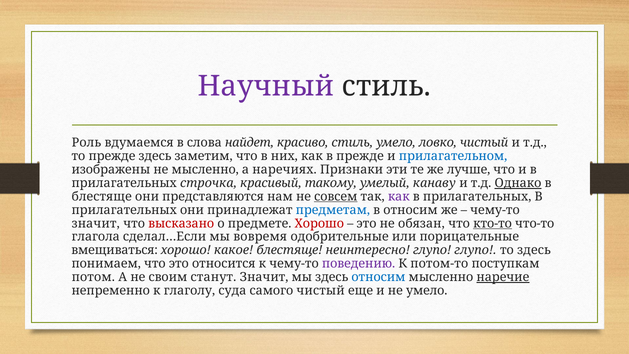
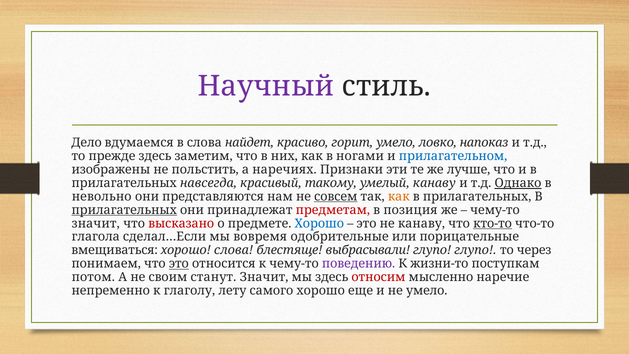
Роль: Роль -> Дело
стиль: стиль -> горит
ловко чистый: чистый -> напоказ
в прежде: прежде -> ногами
не мысленно: мысленно -> польстить
строчка: строчка -> навсегда
блестяще at (102, 196): блестяще -> невольно
как at (399, 196) colour: purple -> orange
прилагательных at (124, 210) underline: none -> present
предметам colour: blue -> red
в относим: относим -> позиция
Хорошо at (319, 223) colour: red -> blue
не обязан: обязан -> канаву
хорошо какое: какое -> слова
неинтересно: неинтересно -> выбрасывали
то здесь: здесь -> через
это at (179, 264) underline: none -> present
потом-то: потом-то -> жизни-то
относим at (378, 277) colour: blue -> red
наречие underline: present -> none
суда: суда -> лету
самого чистый: чистый -> хорошо
